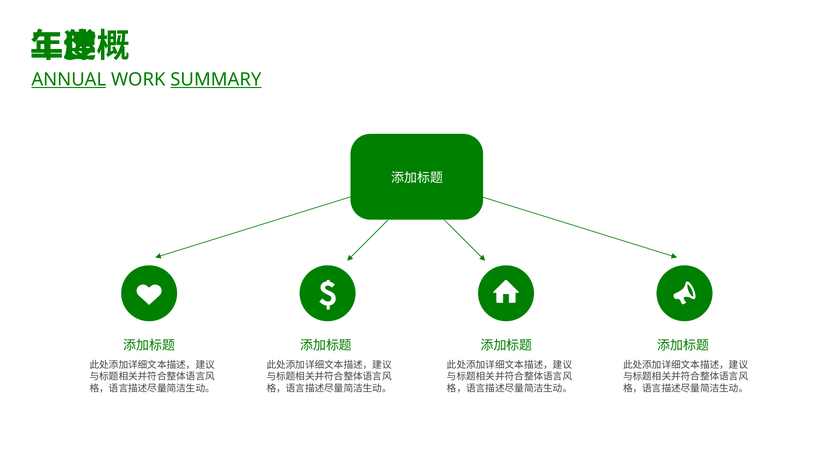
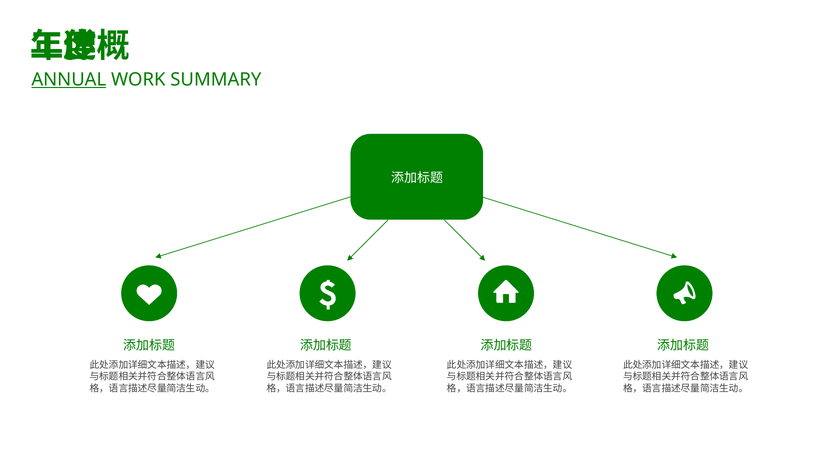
SUMMARY underline: present -> none
